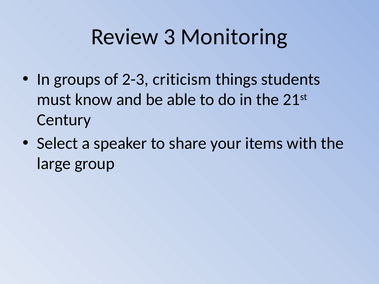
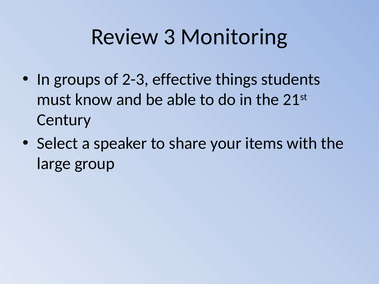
criticism: criticism -> effective
